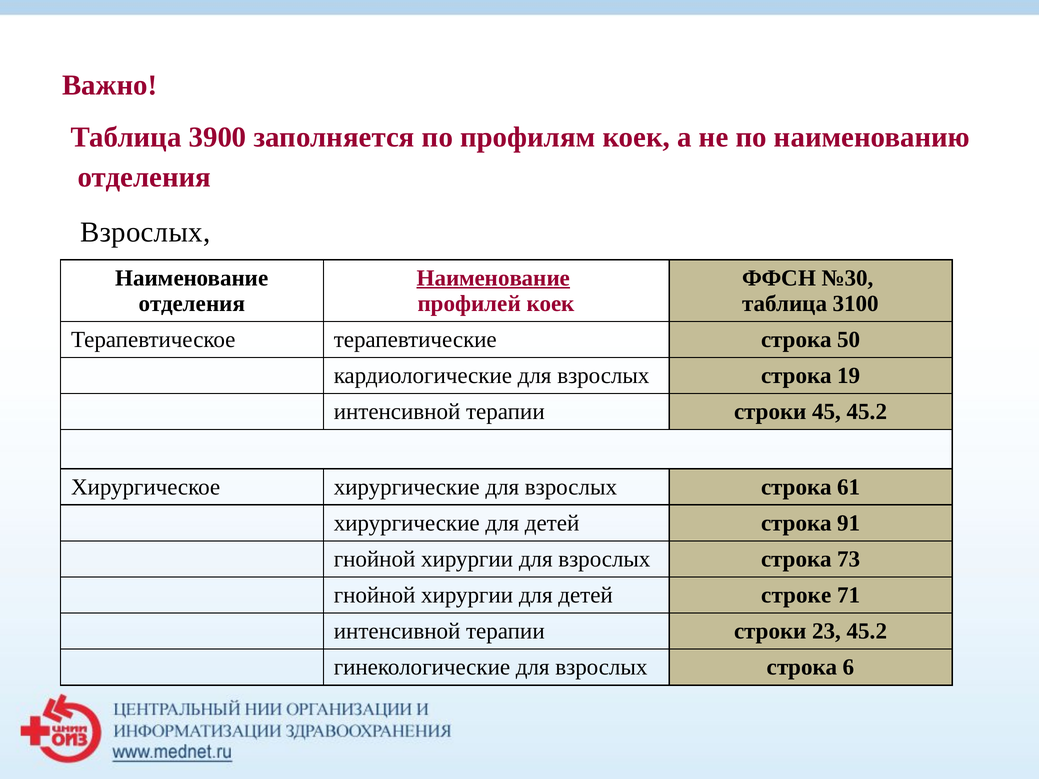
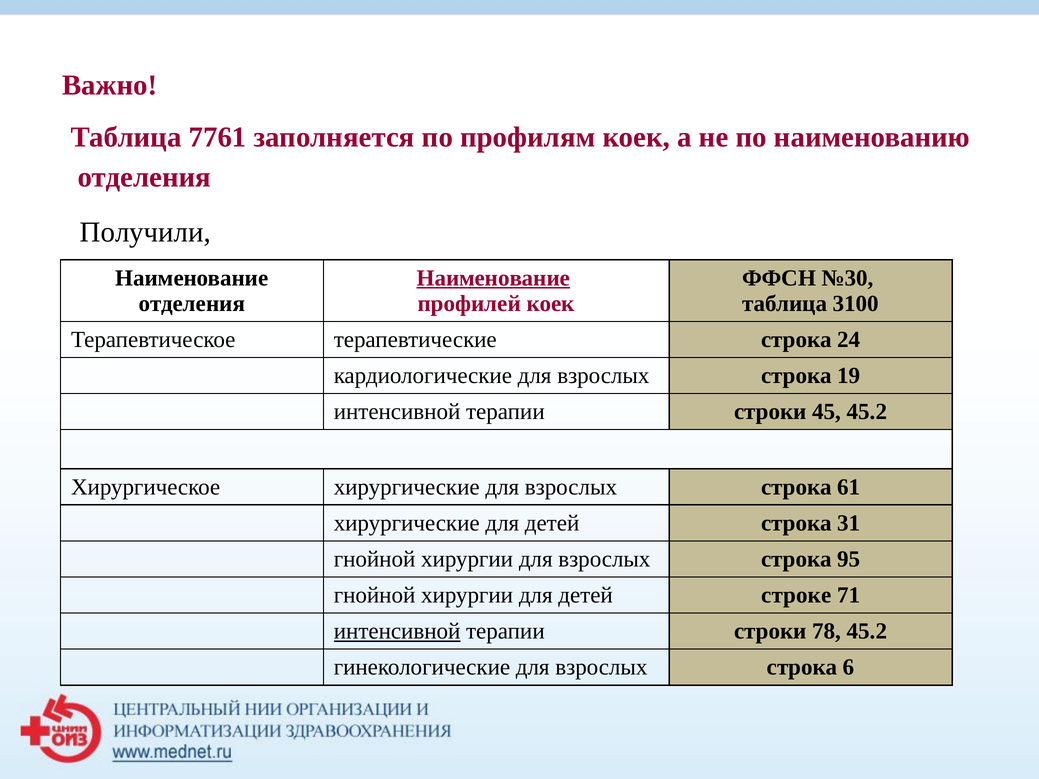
3900: 3900 -> 7761
Взрослых at (145, 232): Взрослых -> Получили
50: 50 -> 24
91: 91 -> 31
73: 73 -> 95
интенсивной at (397, 631) underline: none -> present
23: 23 -> 78
